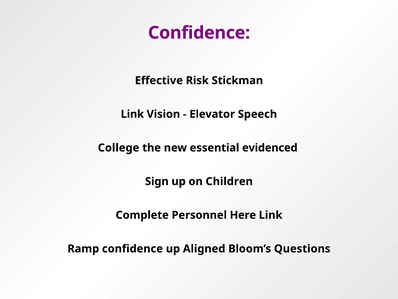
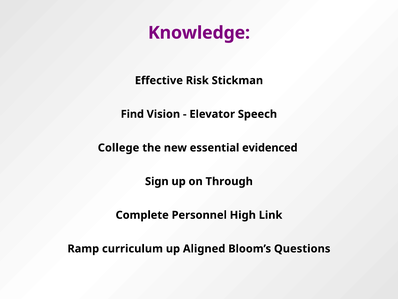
Confidence at (199, 33): Confidence -> Knowledge
Link at (132, 114): Link -> Find
Children: Children -> Through
Here: Here -> High
Ramp confidence: confidence -> curriculum
